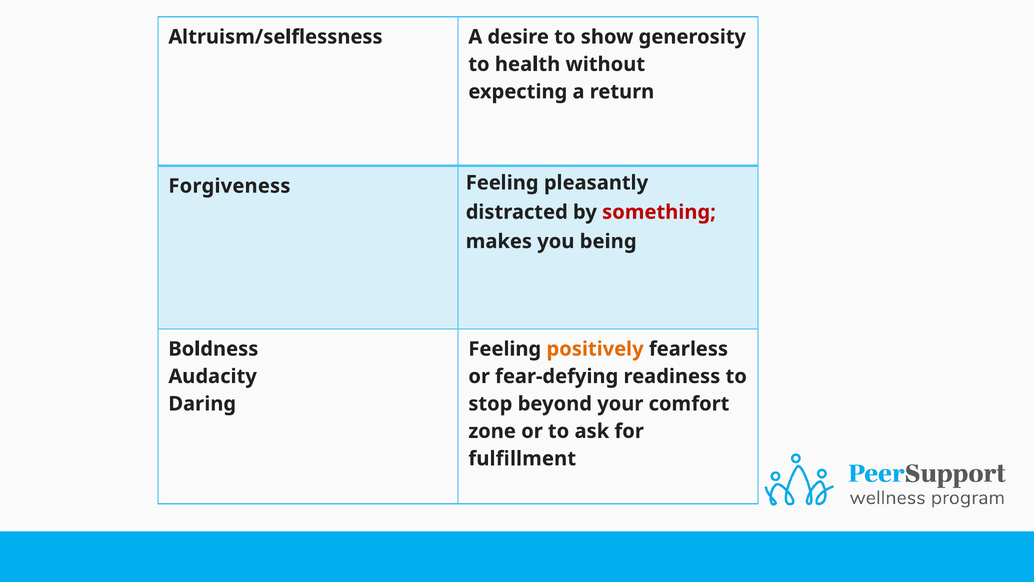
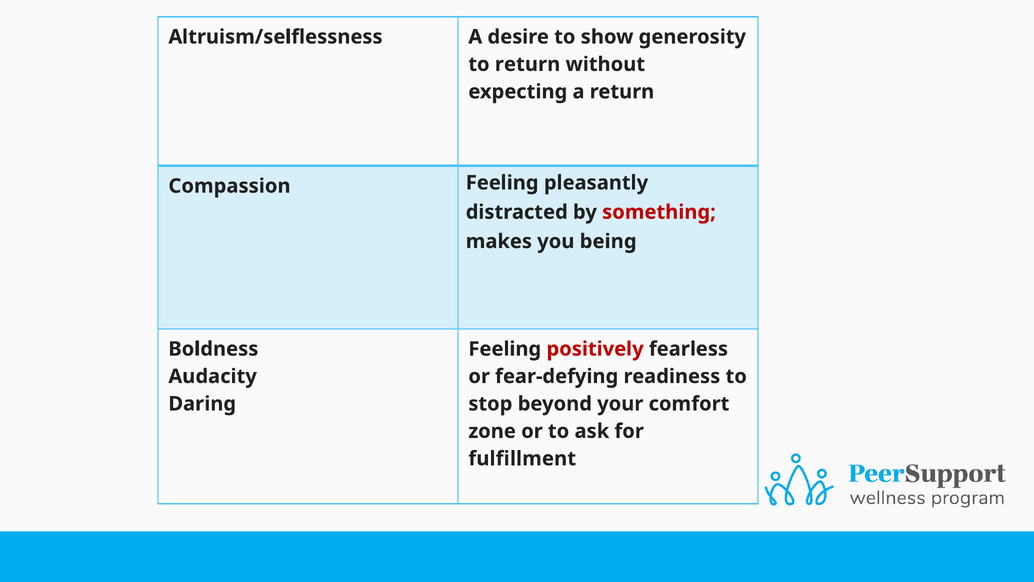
to health: health -> return
Forgiveness: Forgiveness -> Compassion
positively colour: orange -> red
